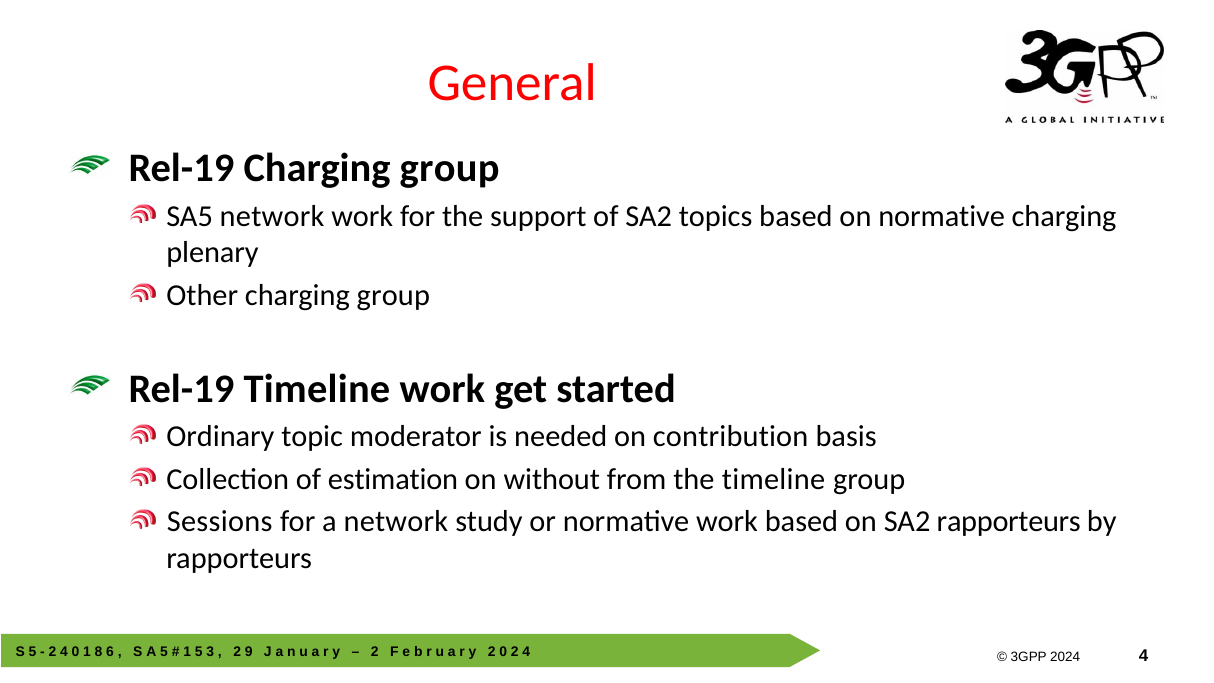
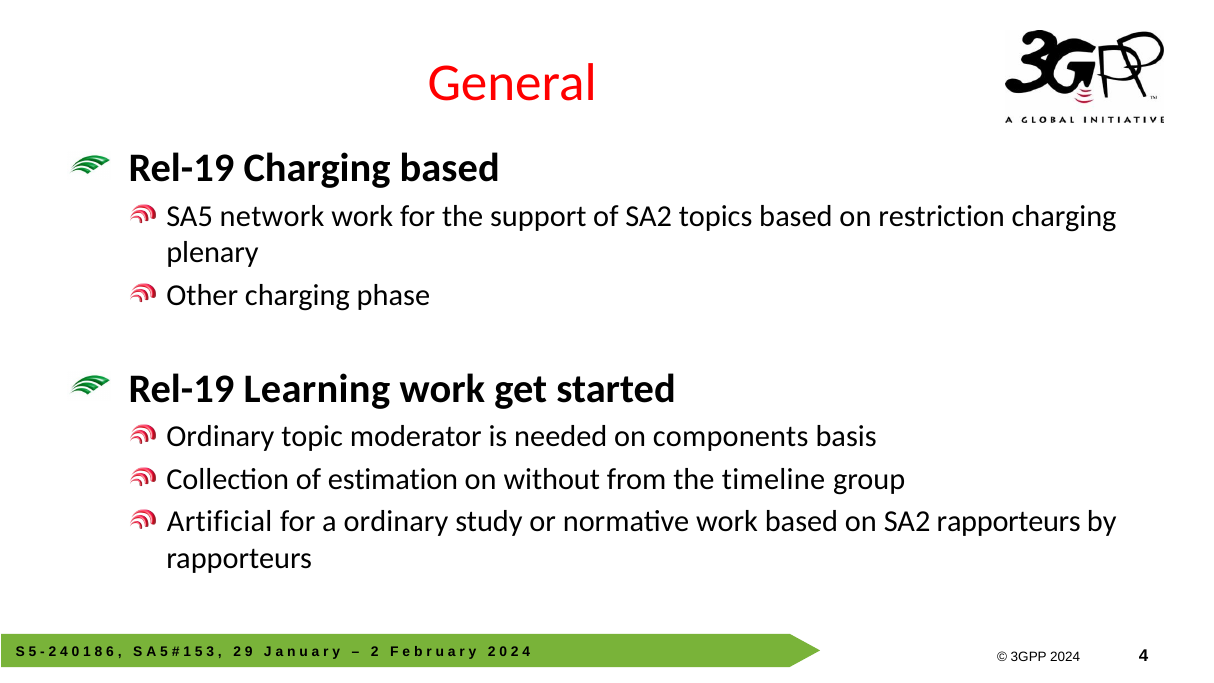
Rel-19 Charging group: group -> based
on normative: normative -> restriction
Other charging group: group -> phase
Rel-19 Timeline: Timeline -> Learning
contribution: contribution -> components
Sessions: Sessions -> Artificial
a network: network -> ordinary
